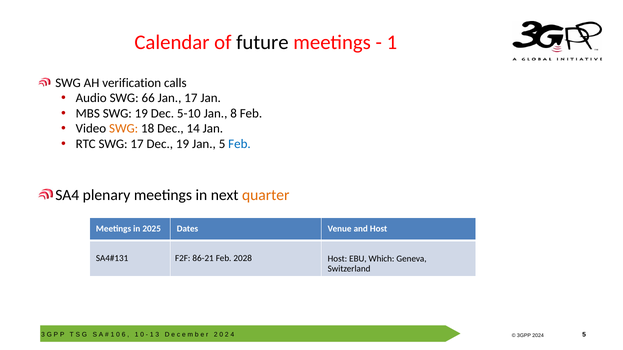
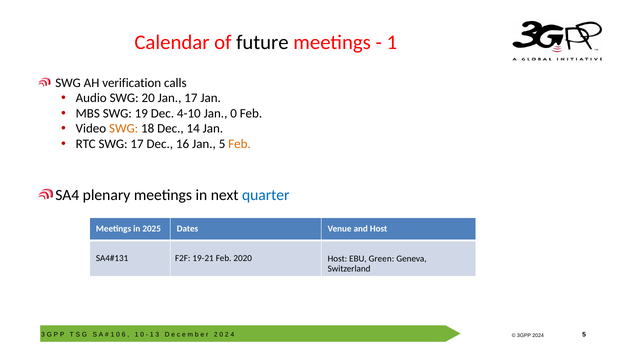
66: 66 -> 20
5-10: 5-10 -> 4-10
Jan 8: 8 -> 0
Dec 19: 19 -> 16
Feb at (239, 144) colour: blue -> orange
quarter colour: orange -> blue
86-21: 86-21 -> 19-21
2028: 2028 -> 2020
Which: Which -> Green
